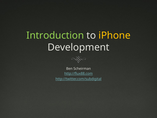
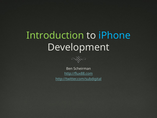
iPhone colour: yellow -> light blue
